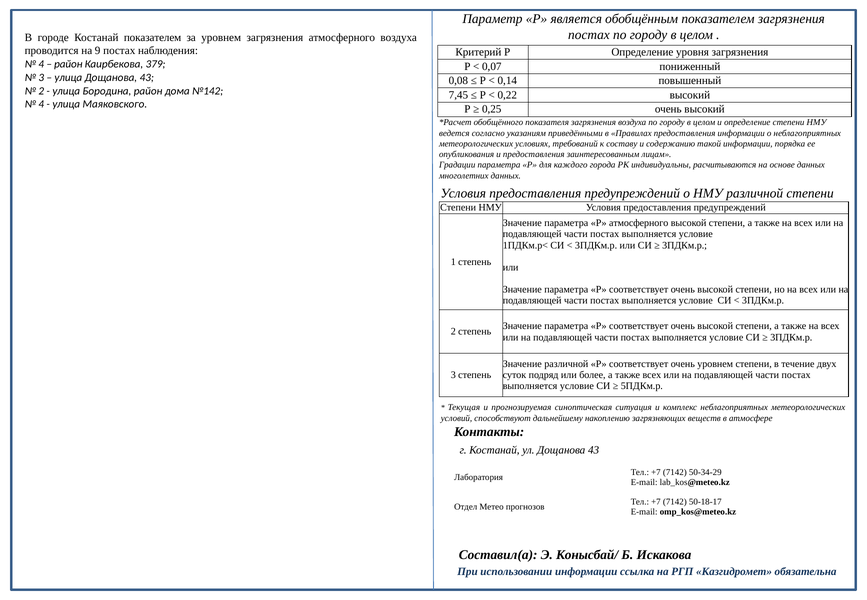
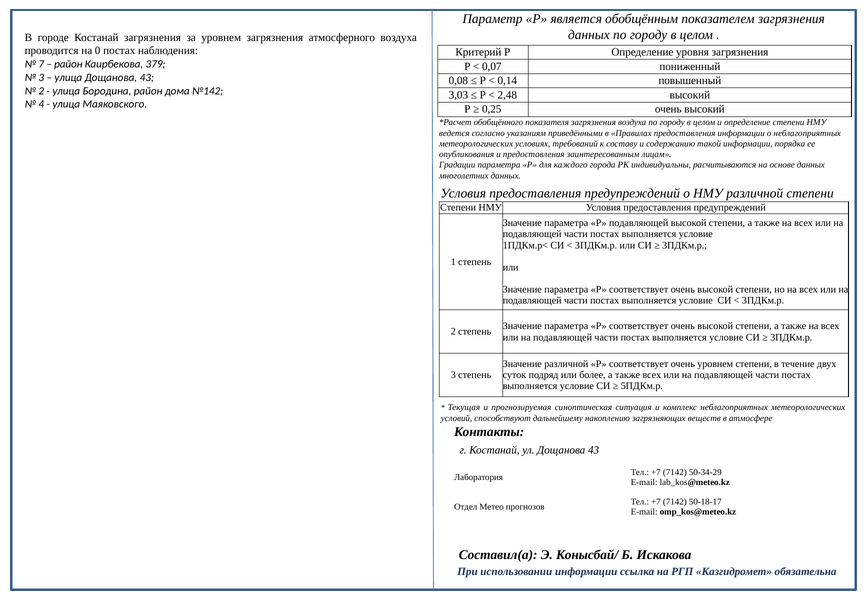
постах at (589, 35): постах -> данных
Костанай показателем: показателем -> загрязнения
9: 9 -> 0
4 at (41, 64): 4 -> 7
7,45: 7,45 -> 3,03
0,22: 0,22 -> 2,48
Р атмосферного: атмосферного -> подавляющей
